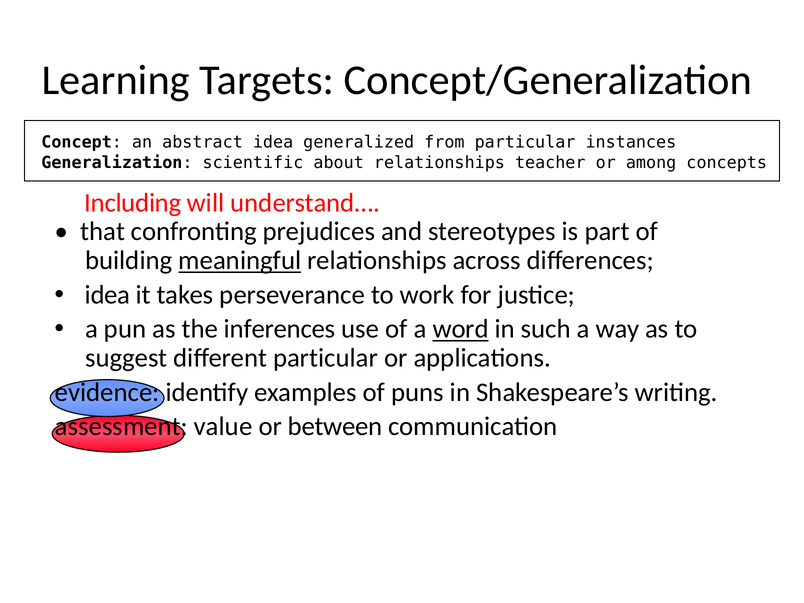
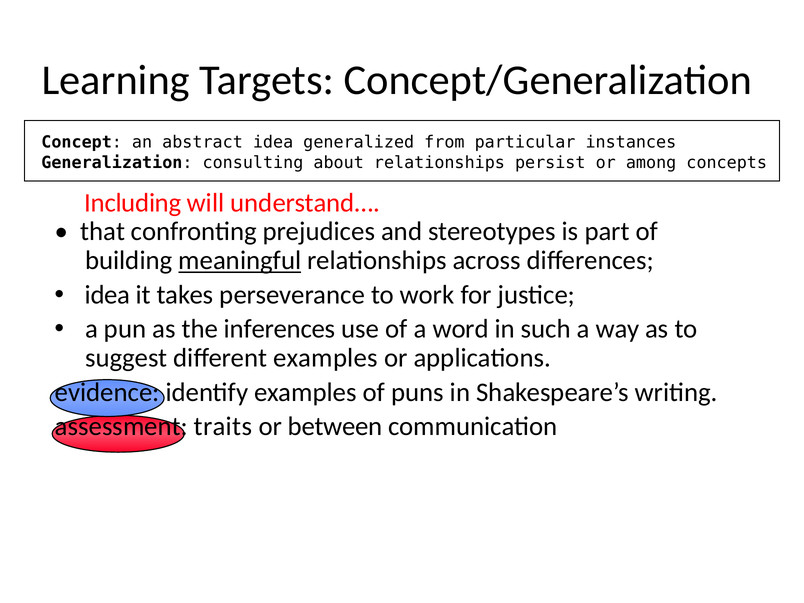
scientific: scientific -> consulting
teacher: teacher -> persist
word underline: present -> none
different particular: particular -> examples
value: value -> traits
